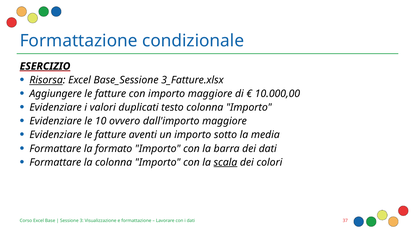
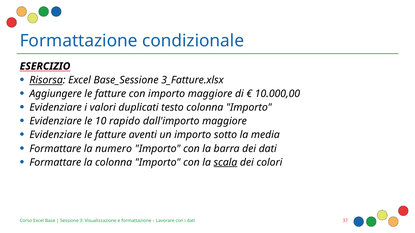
ESERCIZIO underline: present -> none
ovvero: ovvero -> rapido
formato: formato -> numero
